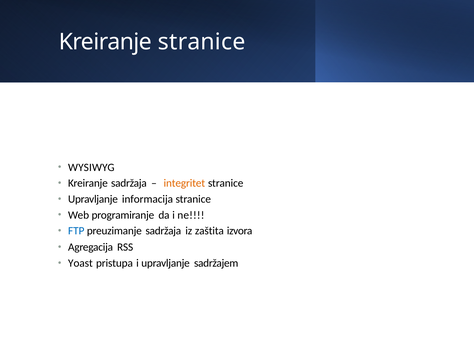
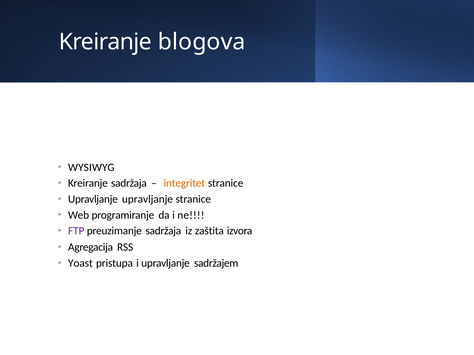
Kreiranje stranice: stranice -> blogova
Upravljanje informacija: informacija -> upravljanje
FTP colour: blue -> purple
